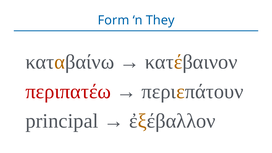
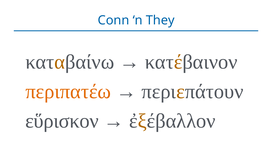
Form: Form -> Conn
περιπατέω colour: red -> orange
principal: principal -> εὕρισκον
